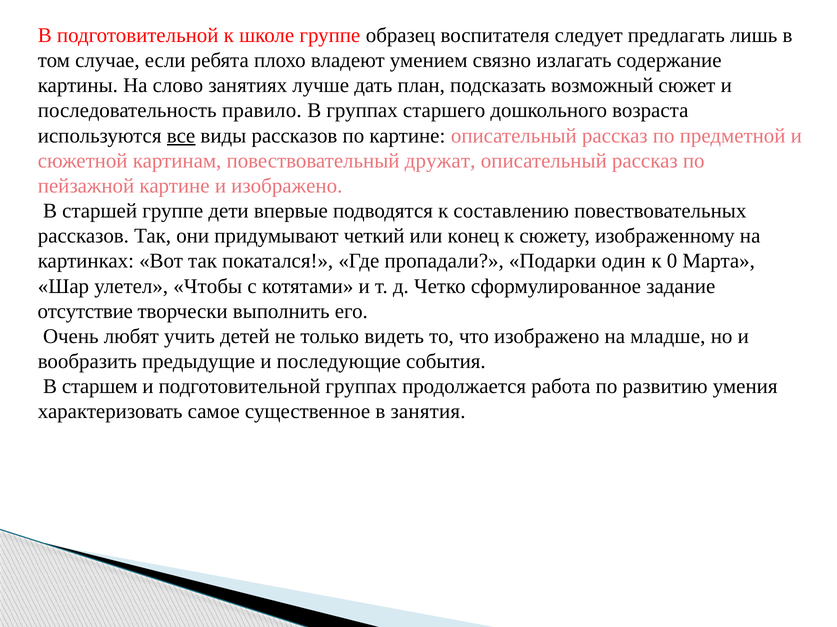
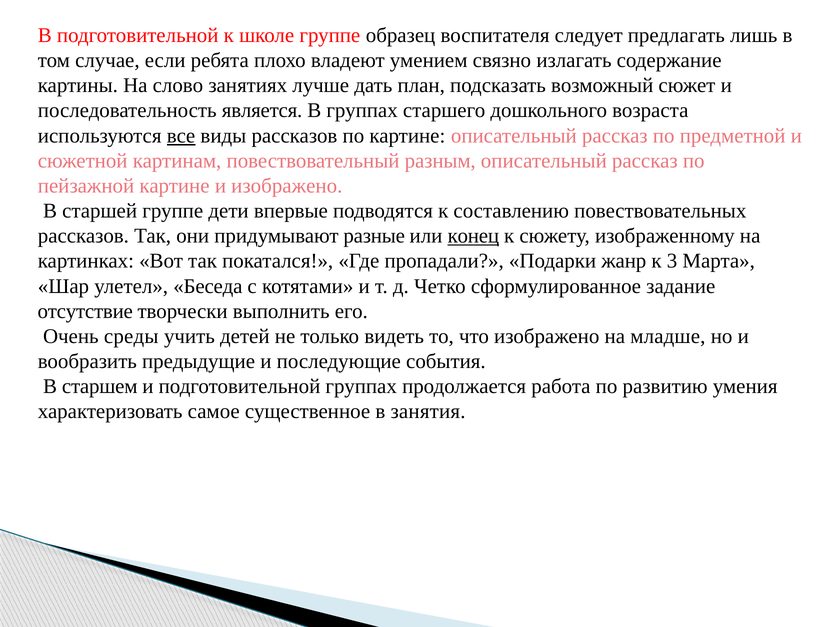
правило: правило -> является
дружат: дружат -> разным
четкий: четкий -> разные
конец underline: none -> present
один: один -> жанр
0: 0 -> 3
Чтобы: Чтобы -> Беседа
любят: любят -> среды
